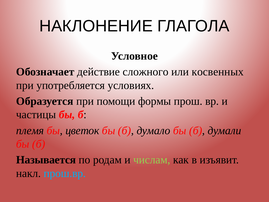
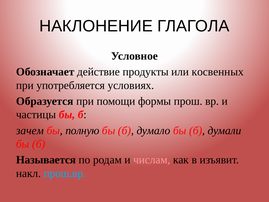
сложного: сложного -> продукты
племя: племя -> зачем
цветок: цветок -> полную
числам colour: light green -> pink
